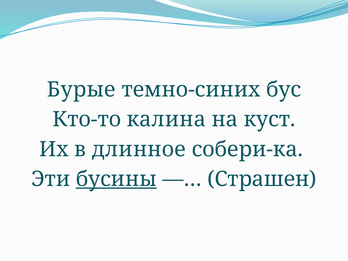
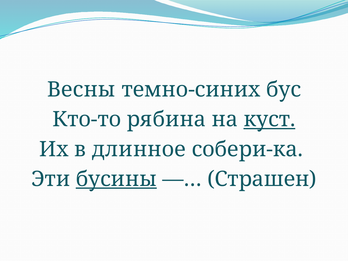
Бурые: Бурые -> Весны
калина: калина -> рябина
куст underline: none -> present
